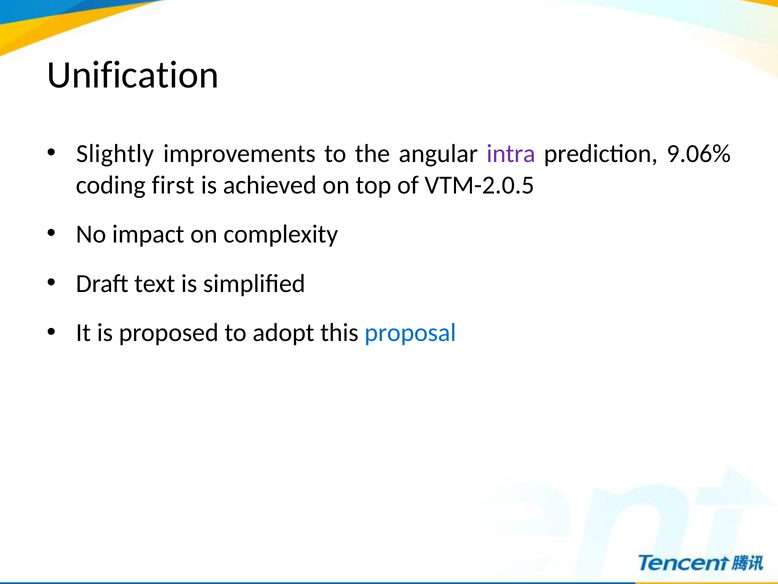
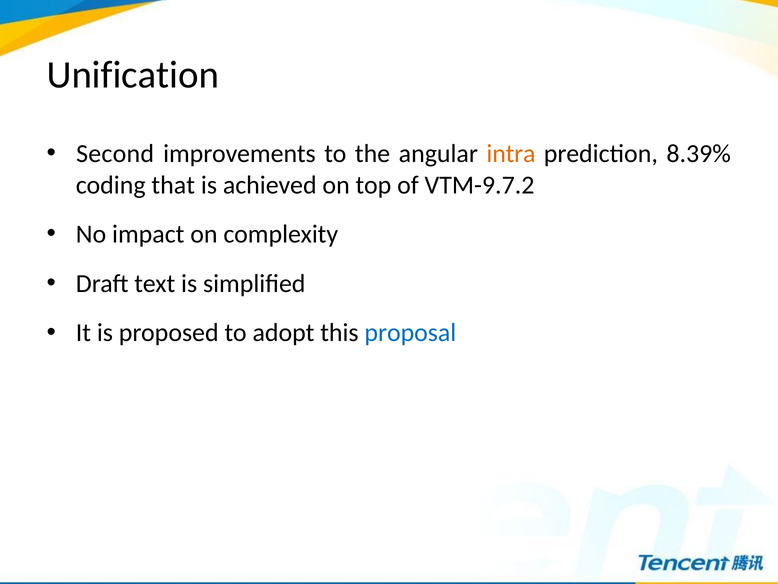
Slightly: Slightly -> Second
intra colour: purple -> orange
9.06%: 9.06% -> 8.39%
first: first -> that
VTM-2.0.5: VTM-2.0.5 -> VTM-9.7.2
